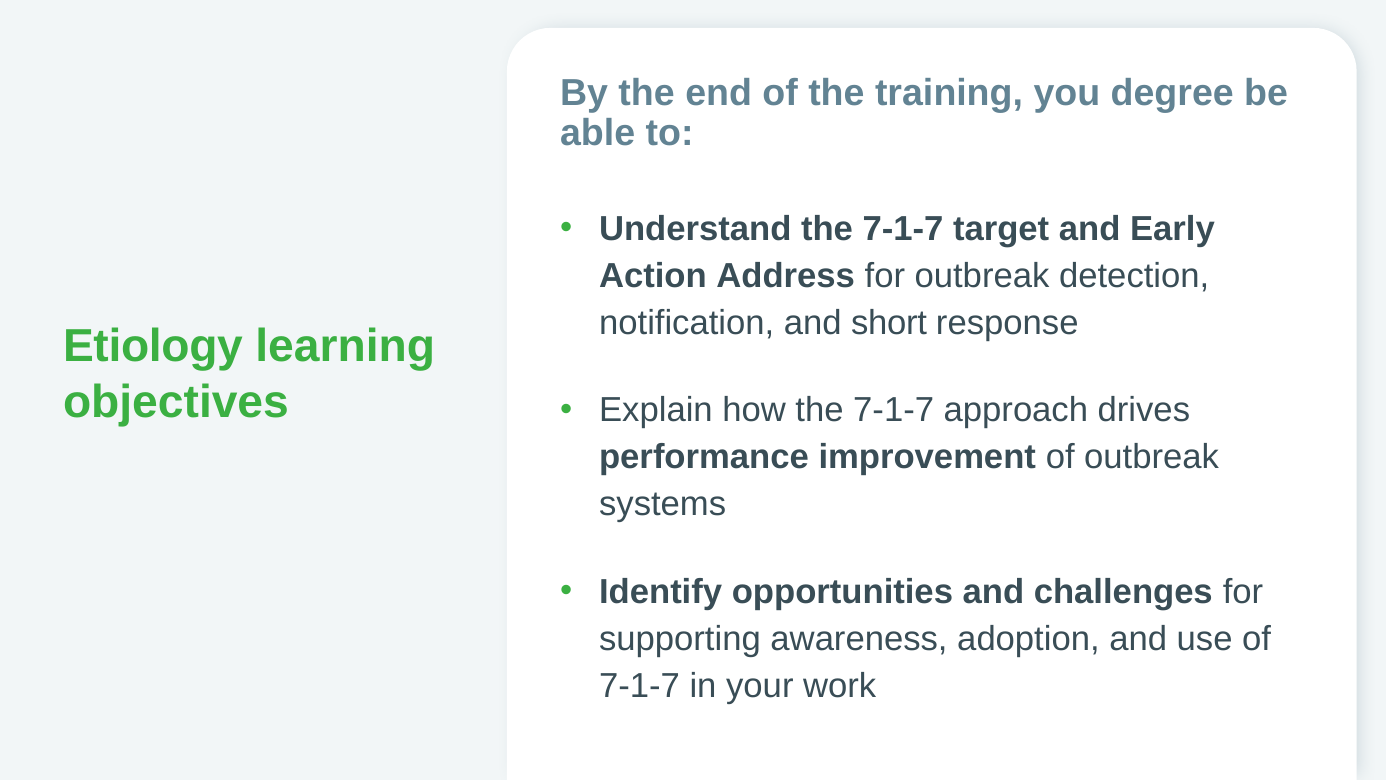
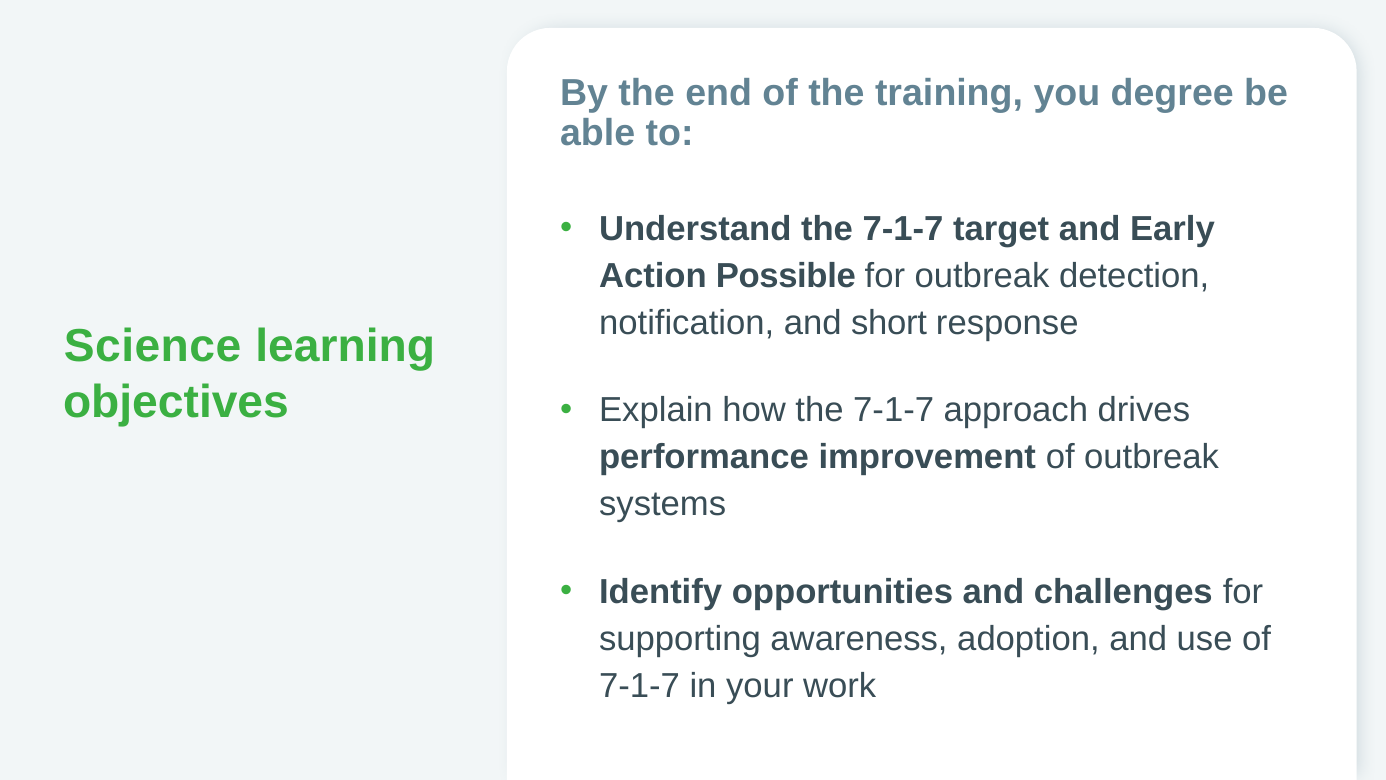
Address: Address -> Possible
Etiology: Etiology -> Science
